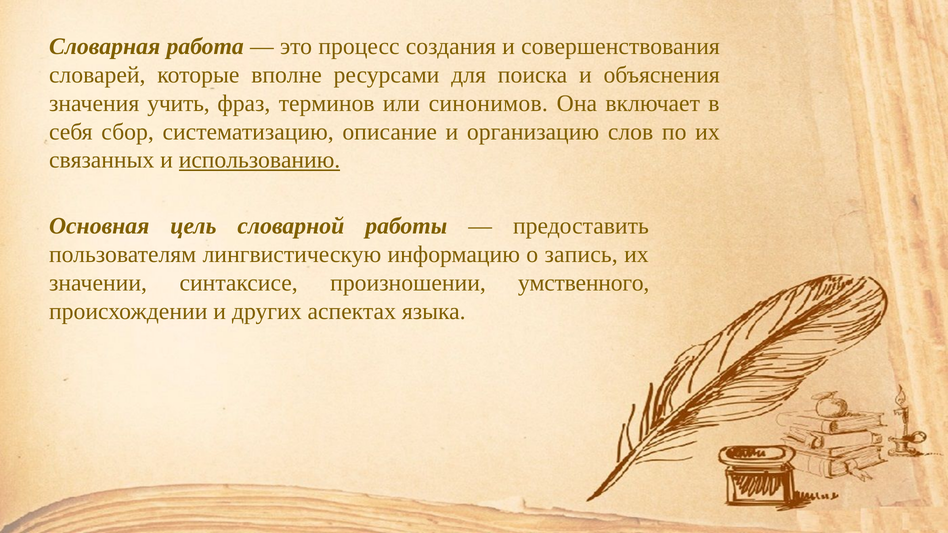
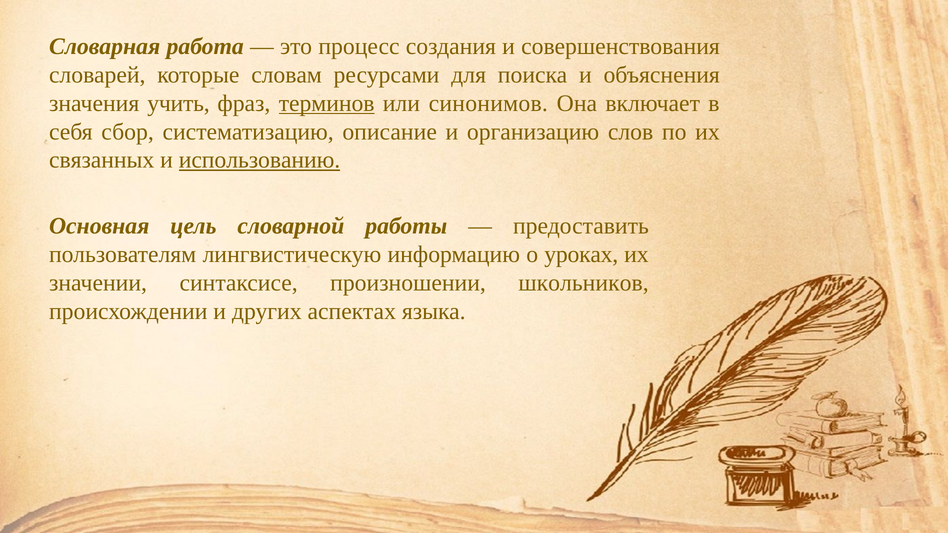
вполне: вполне -> словам
терминов underline: none -> present
запись: запись -> уроках
умственного: умственного -> школьников
